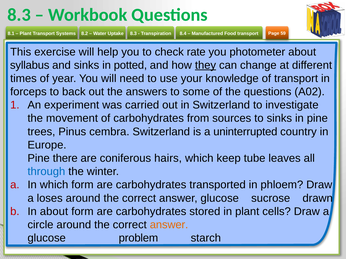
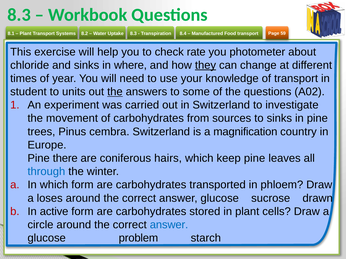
syllabus: syllabus -> chloride
potted: potted -> where
forceps: forceps -> student
back: back -> units
the at (115, 92) underline: none -> present
uninterrupted: uninterrupted -> magnification
keep tube: tube -> pine
In about: about -> active
answer at (169, 225) colour: orange -> blue
